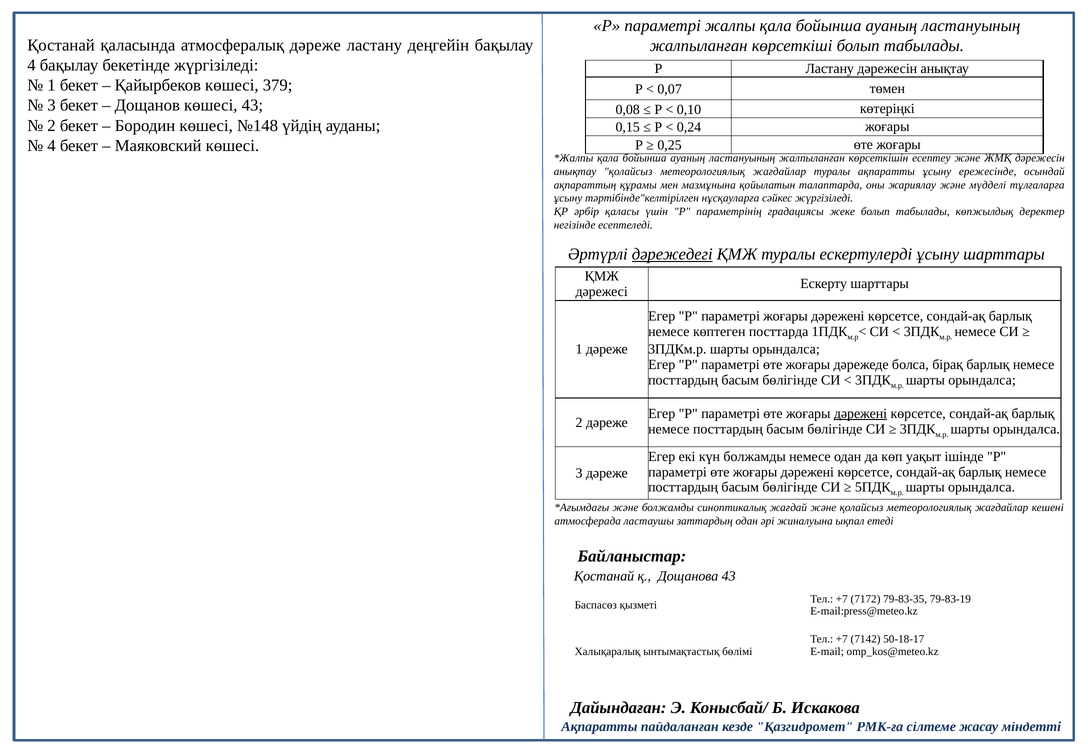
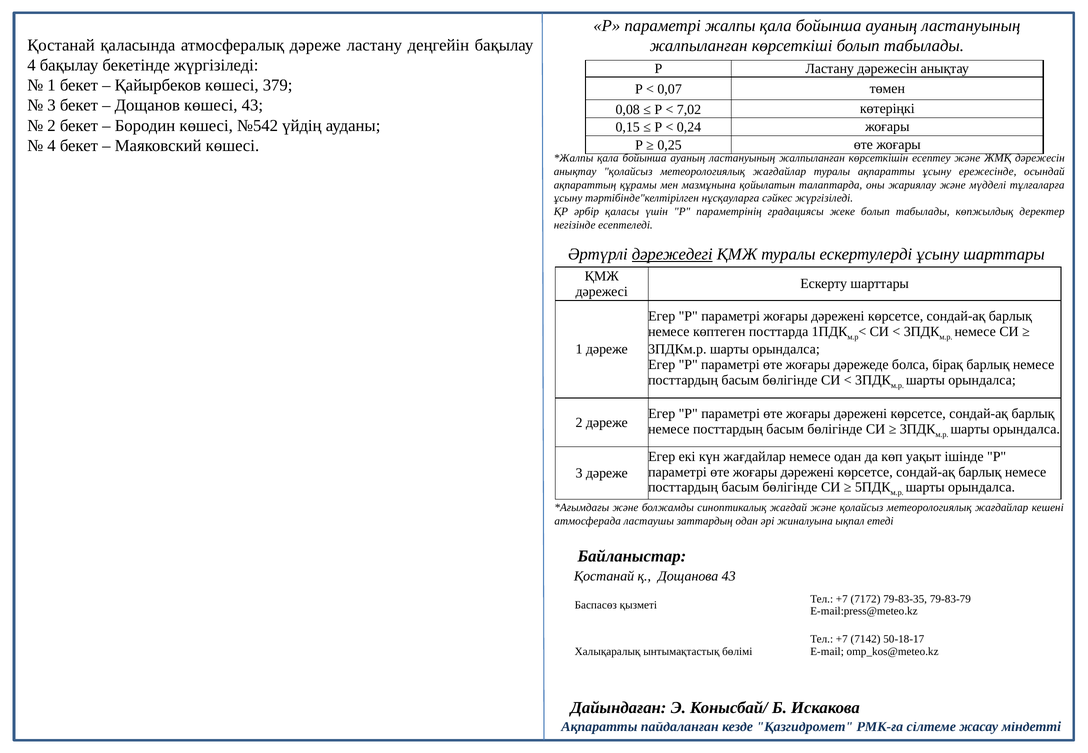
0,10: 0,10 -> 7,02
№148: №148 -> №542
дәрежені at (861, 414) underline: present -> none
күн болжамды: болжамды -> жағдайлар
79-83-19: 79-83-19 -> 79-83-79
